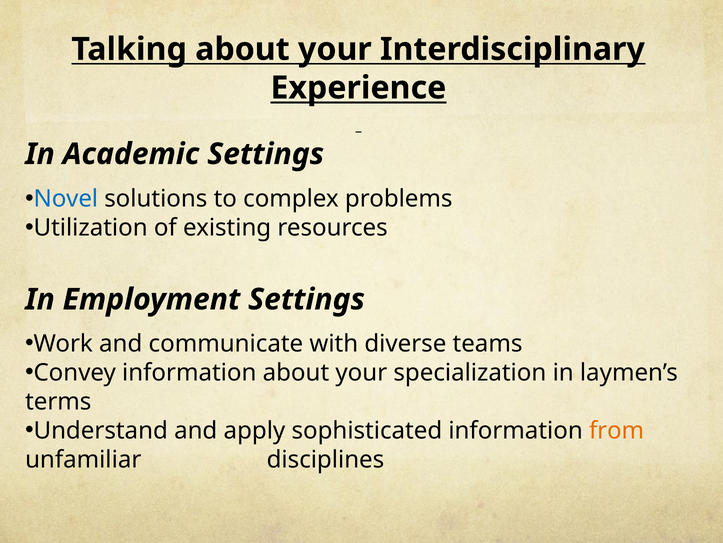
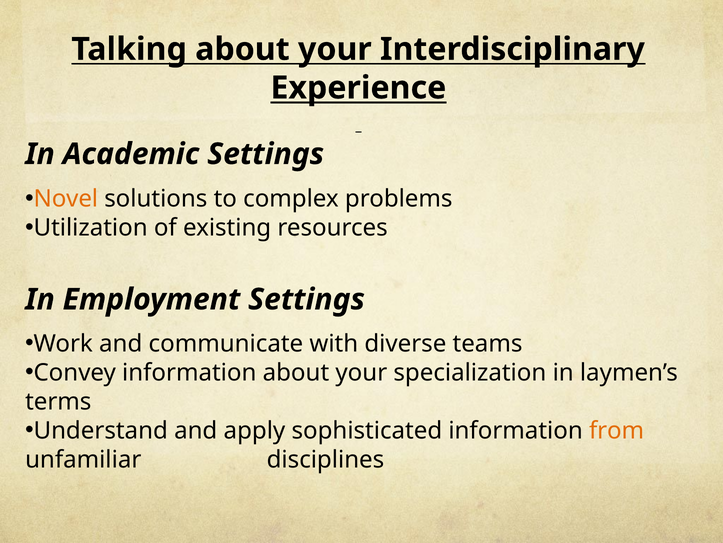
Novel colour: blue -> orange
